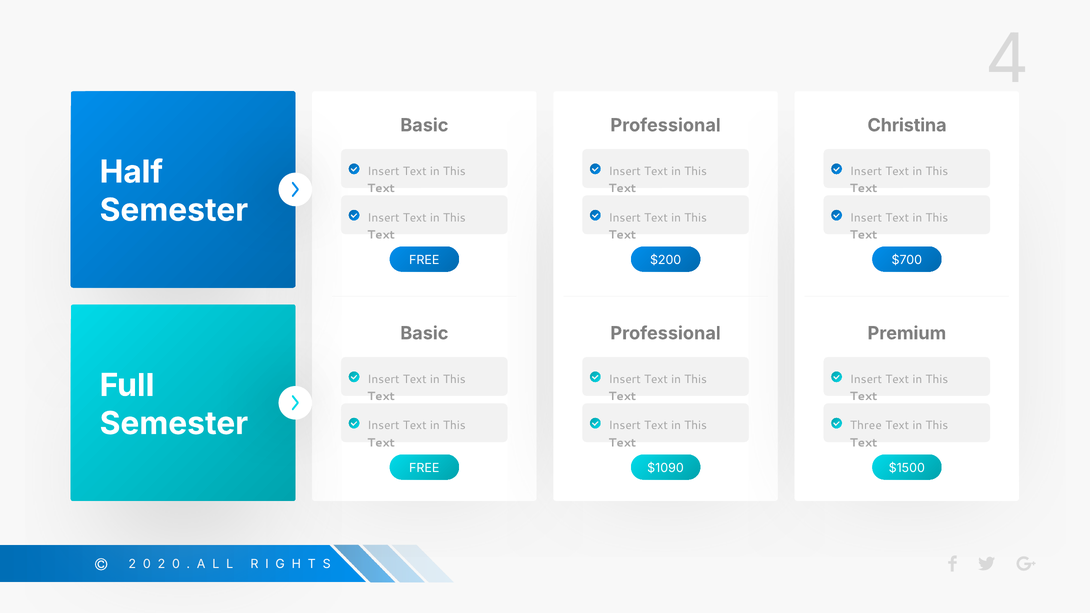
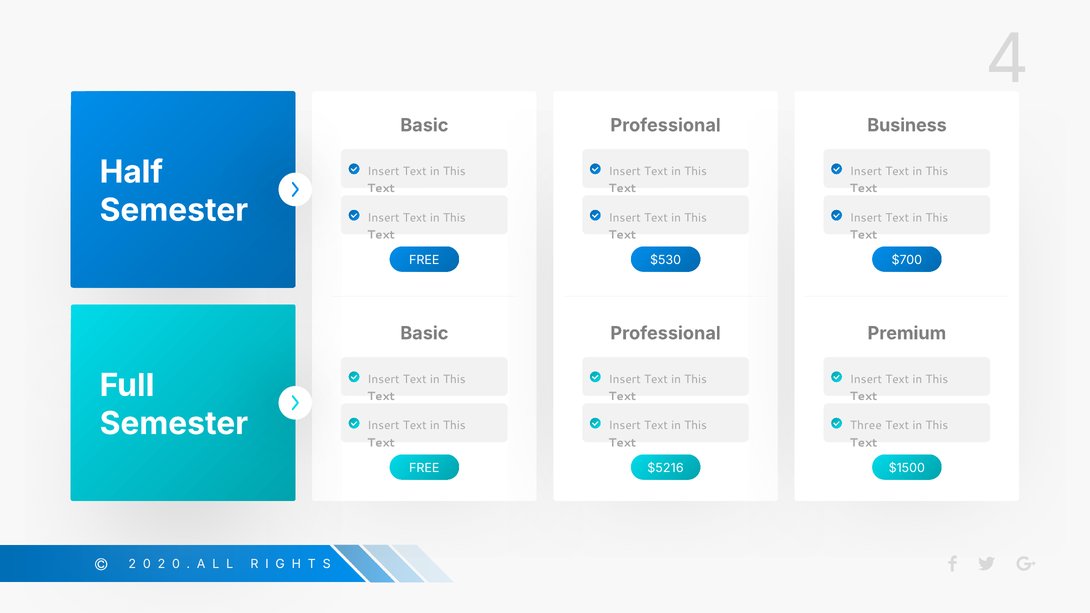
Christina: Christina -> Business
$200: $200 -> $530
$1090: $1090 -> $5216
